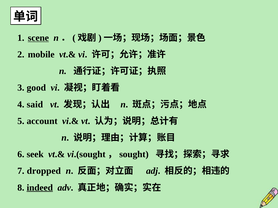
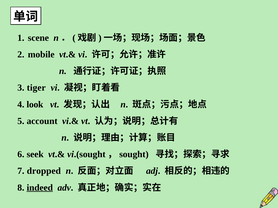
scene underline: present -> none
good: good -> tiger
said: said -> look
